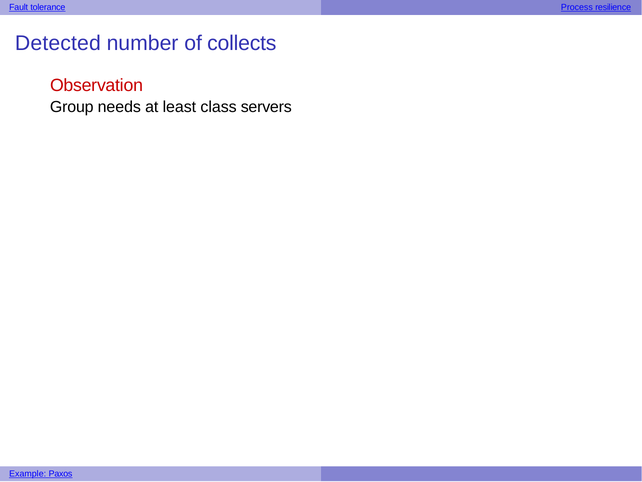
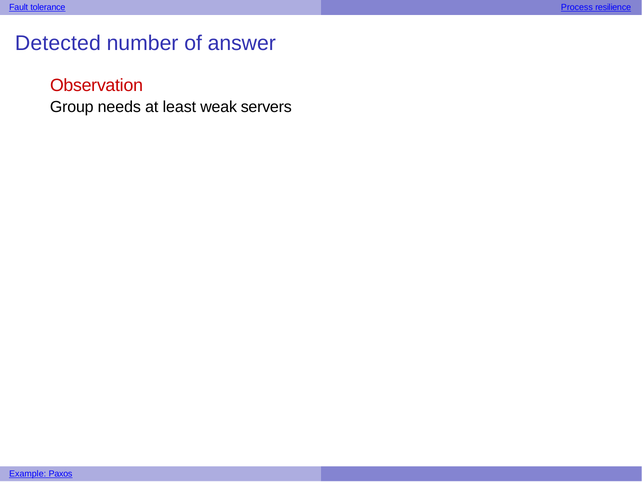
collects: collects -> answer
class: class -> weak
